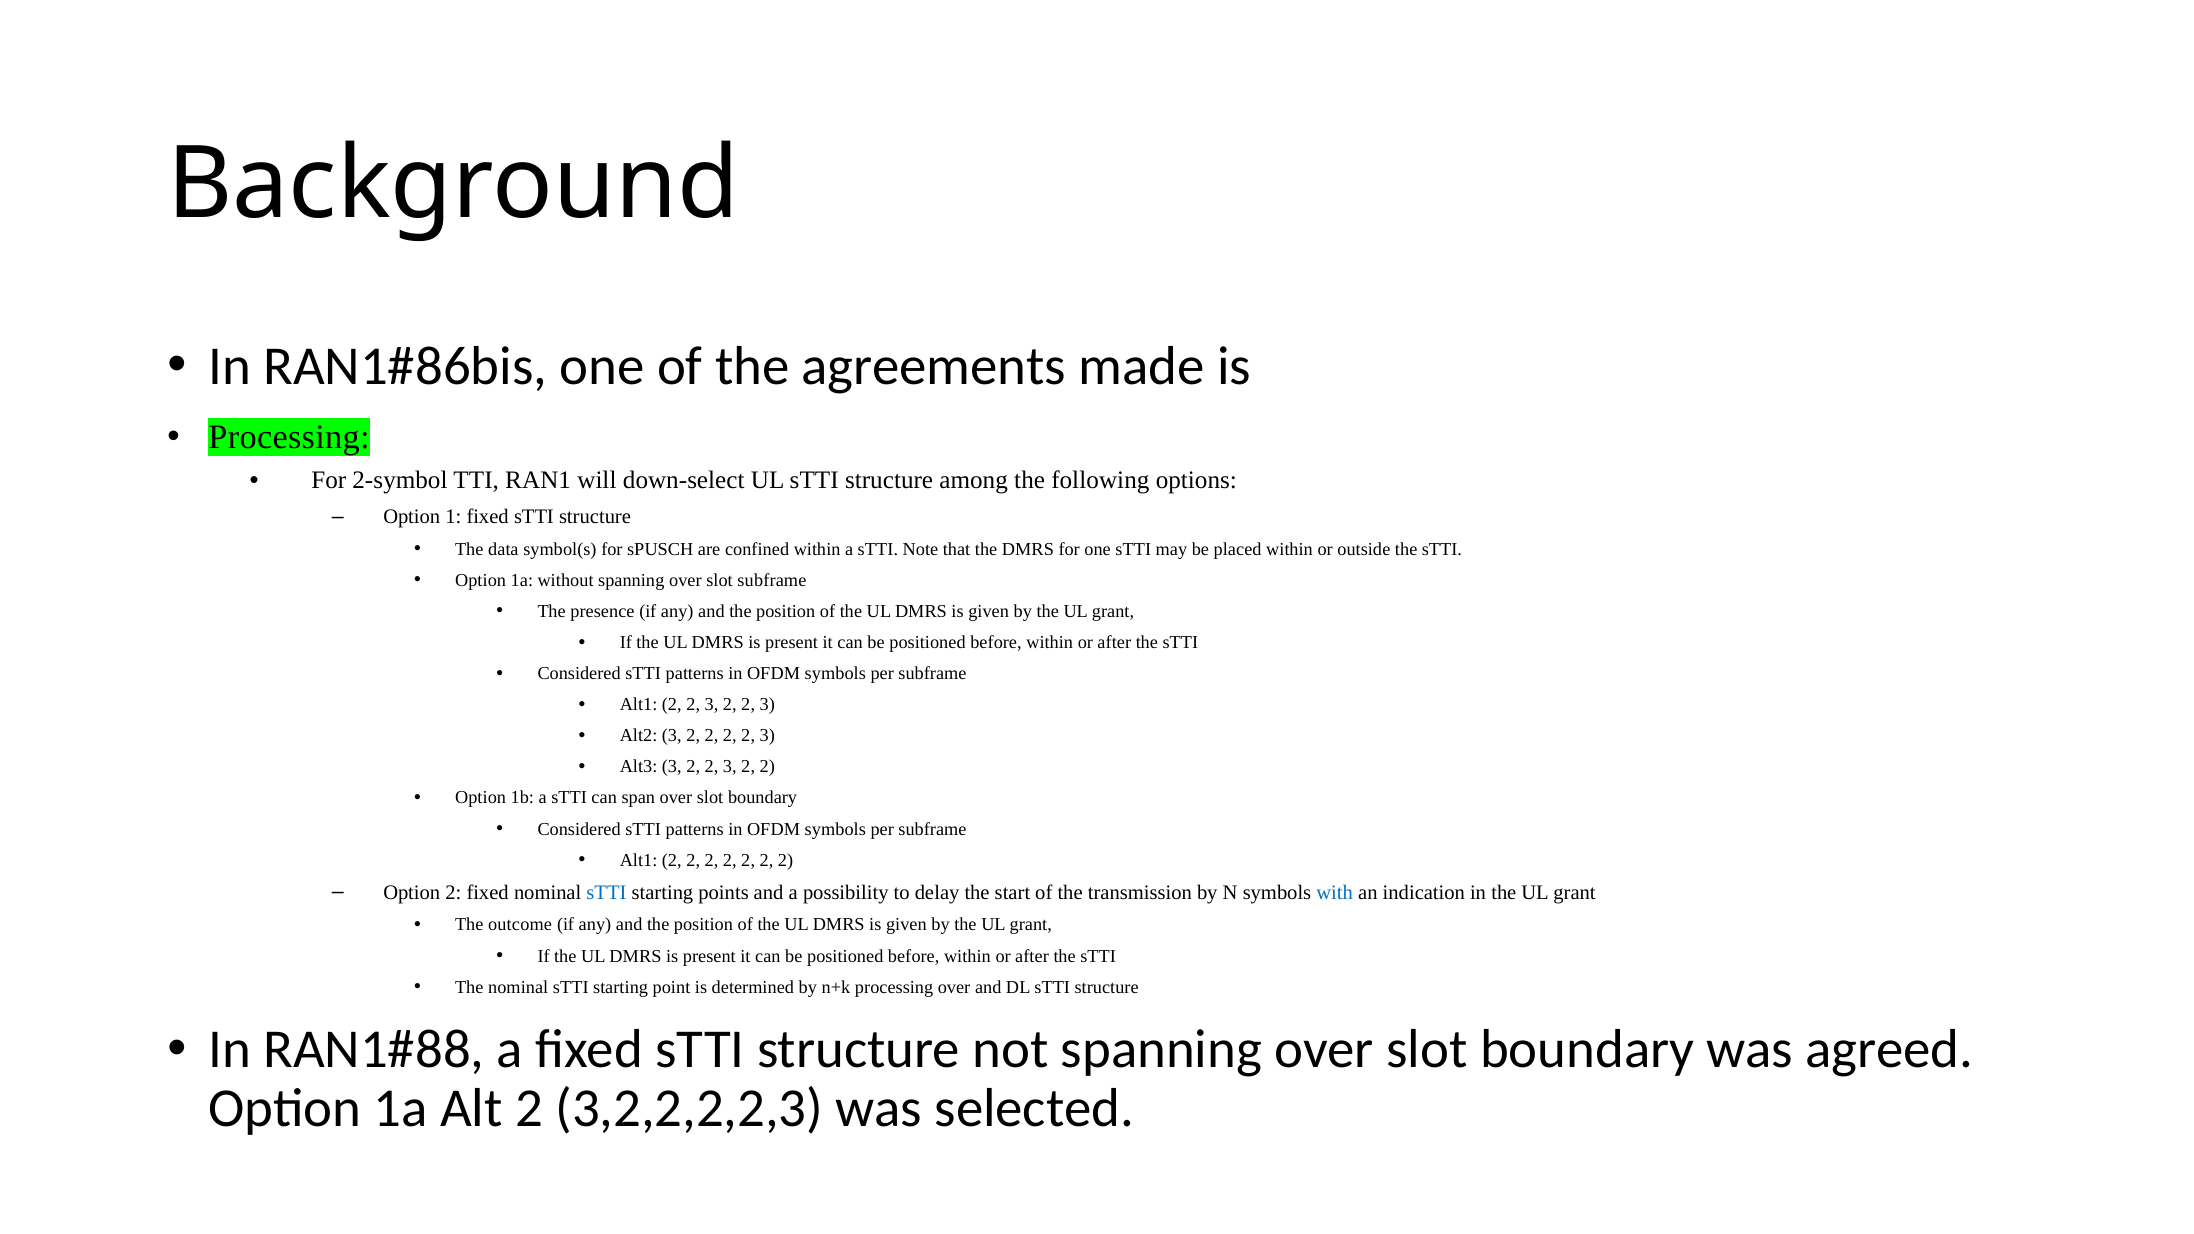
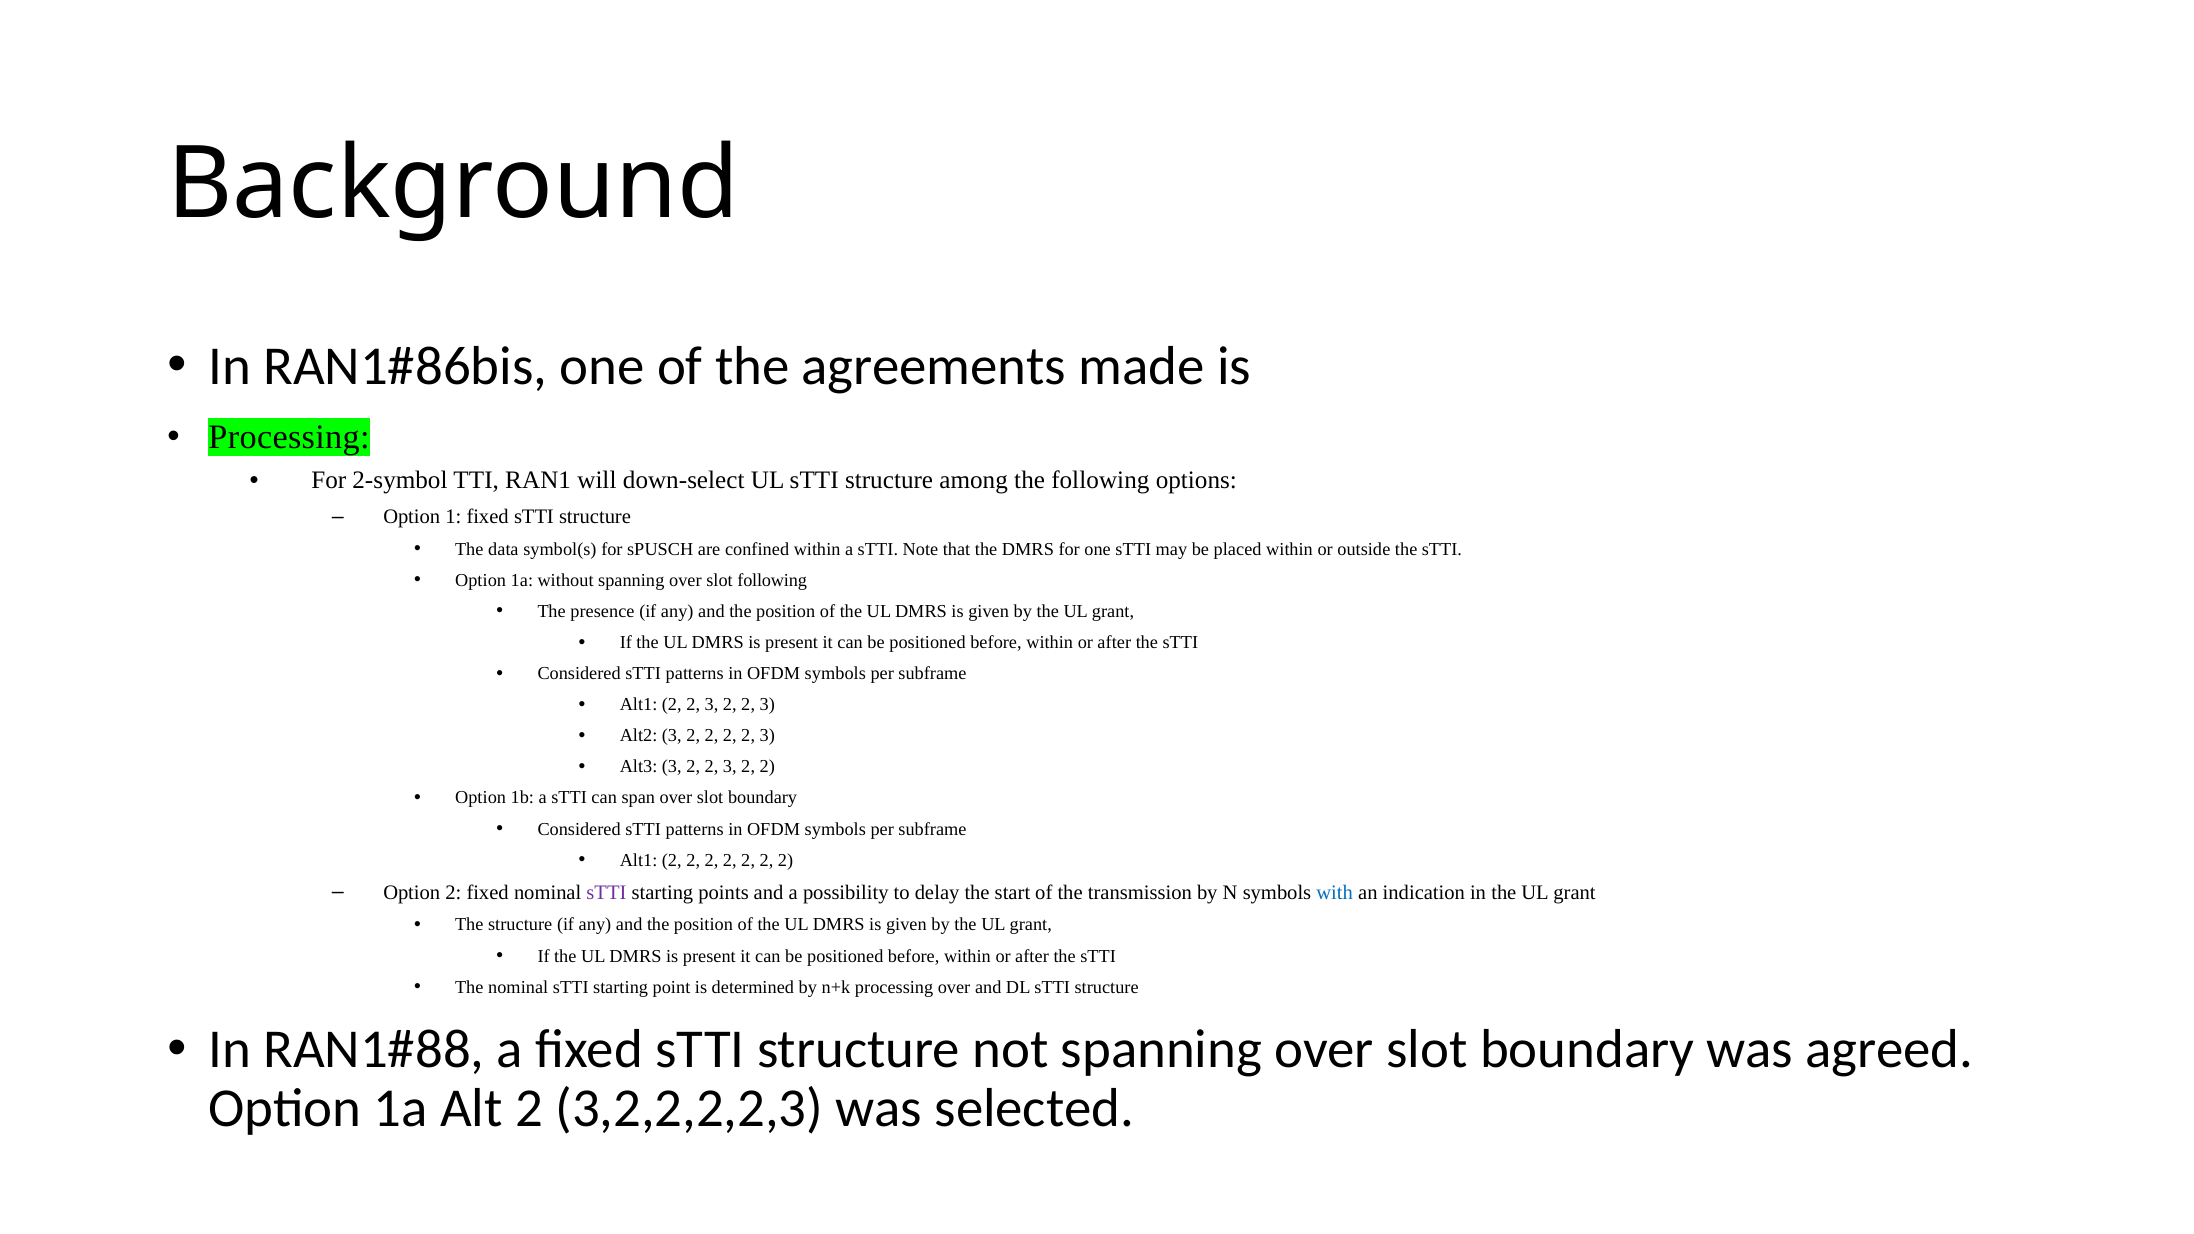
slot subframe: subframe -> following
sTTI at (606, 893) colour: blue -> purple
The outcome: outcome -> structure
